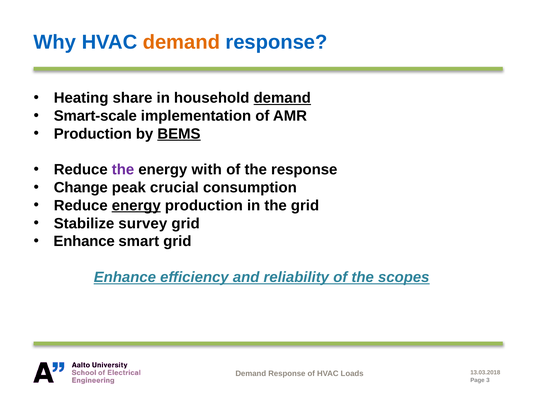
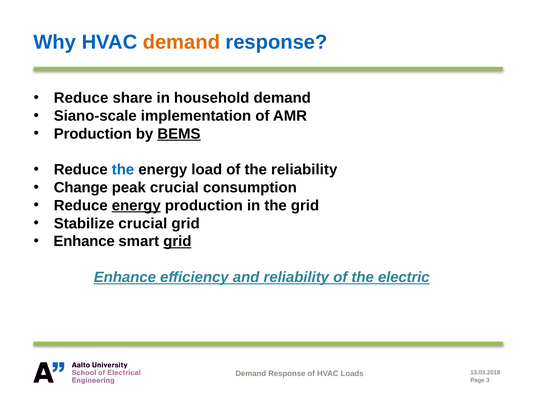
Heating at (81, 98): Heating -> Reduce
demand at (282, 98) underline: present -> none
Smart-scale: Smart-scale -> Siano-scale
the at (123, 170) colour: purple -> blue
with: with -> load
the response: response -> reliability
Stabilize survey: survey -> crucial
grid at (177, 241) underline: none -> present
scopes: scopes -> electric
